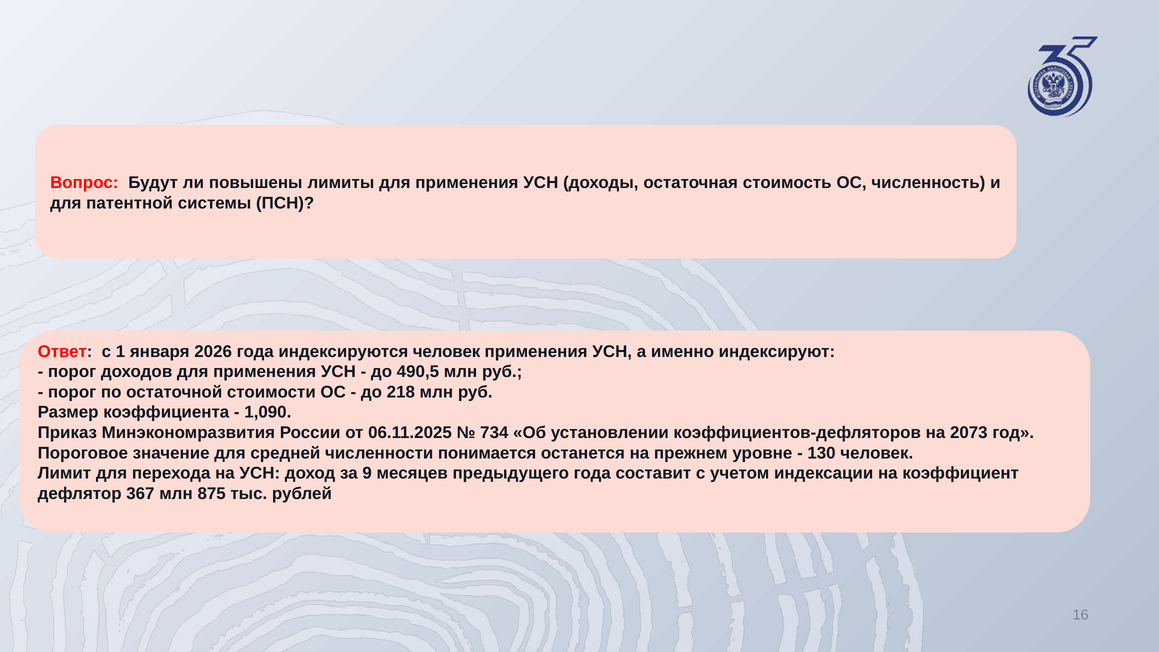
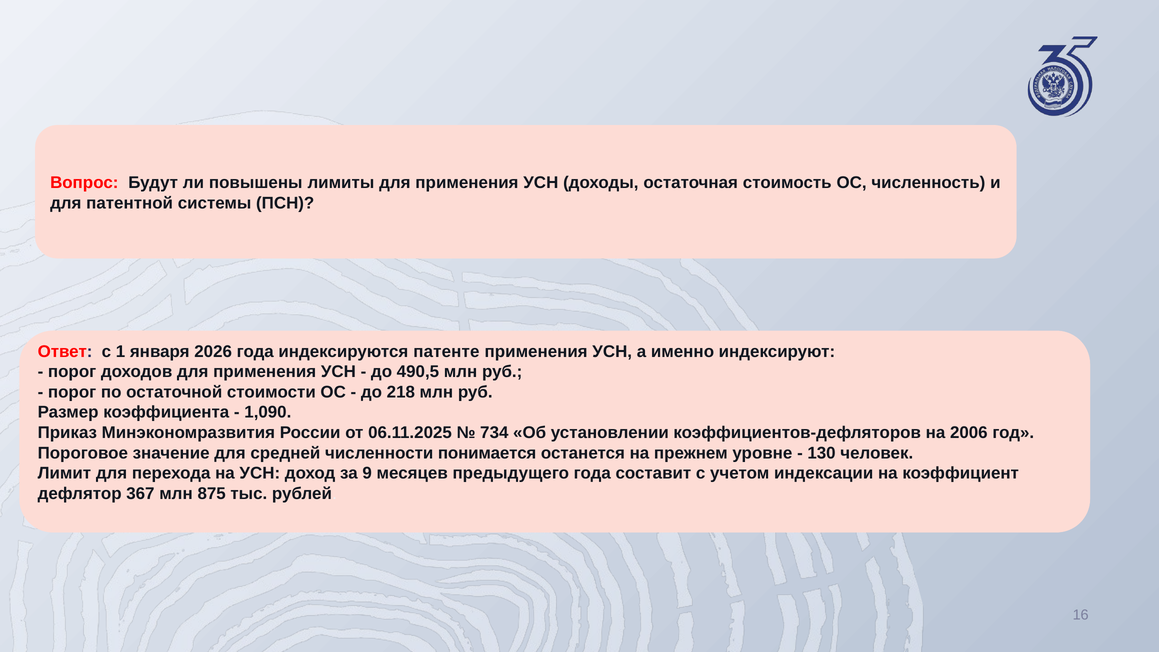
индексируются человек: человек -> патенте
2073: 2073 -> 2006
